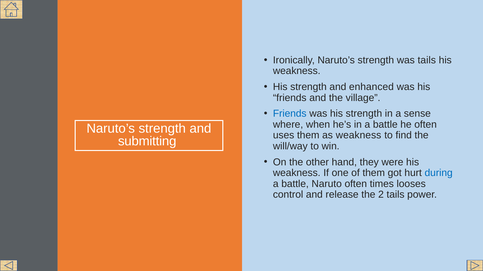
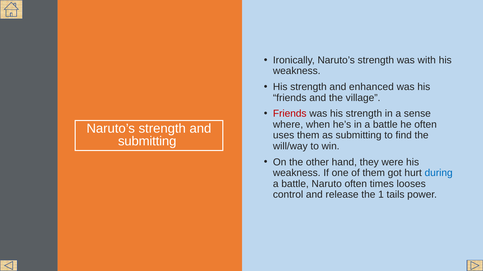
was tails: tails -> with
Friends at (290, 114) colour: blue -> red
as weakness: weakness -> submitting
2: 2 -> 1
